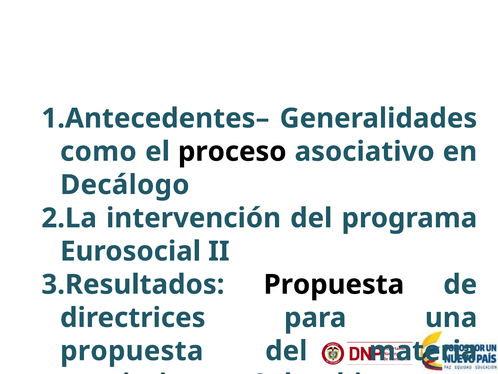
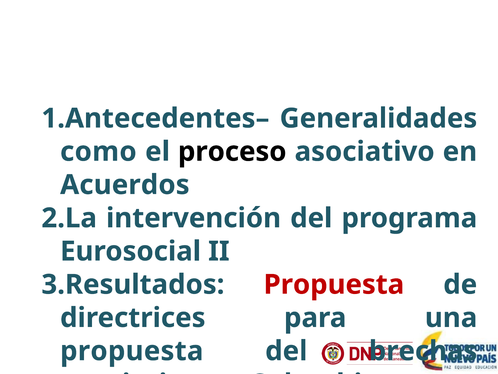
Decálogo: Decálogo -> Acuerdos
Propuesta at (334, 284) colour: black -> red
materia: materia -> brechas
